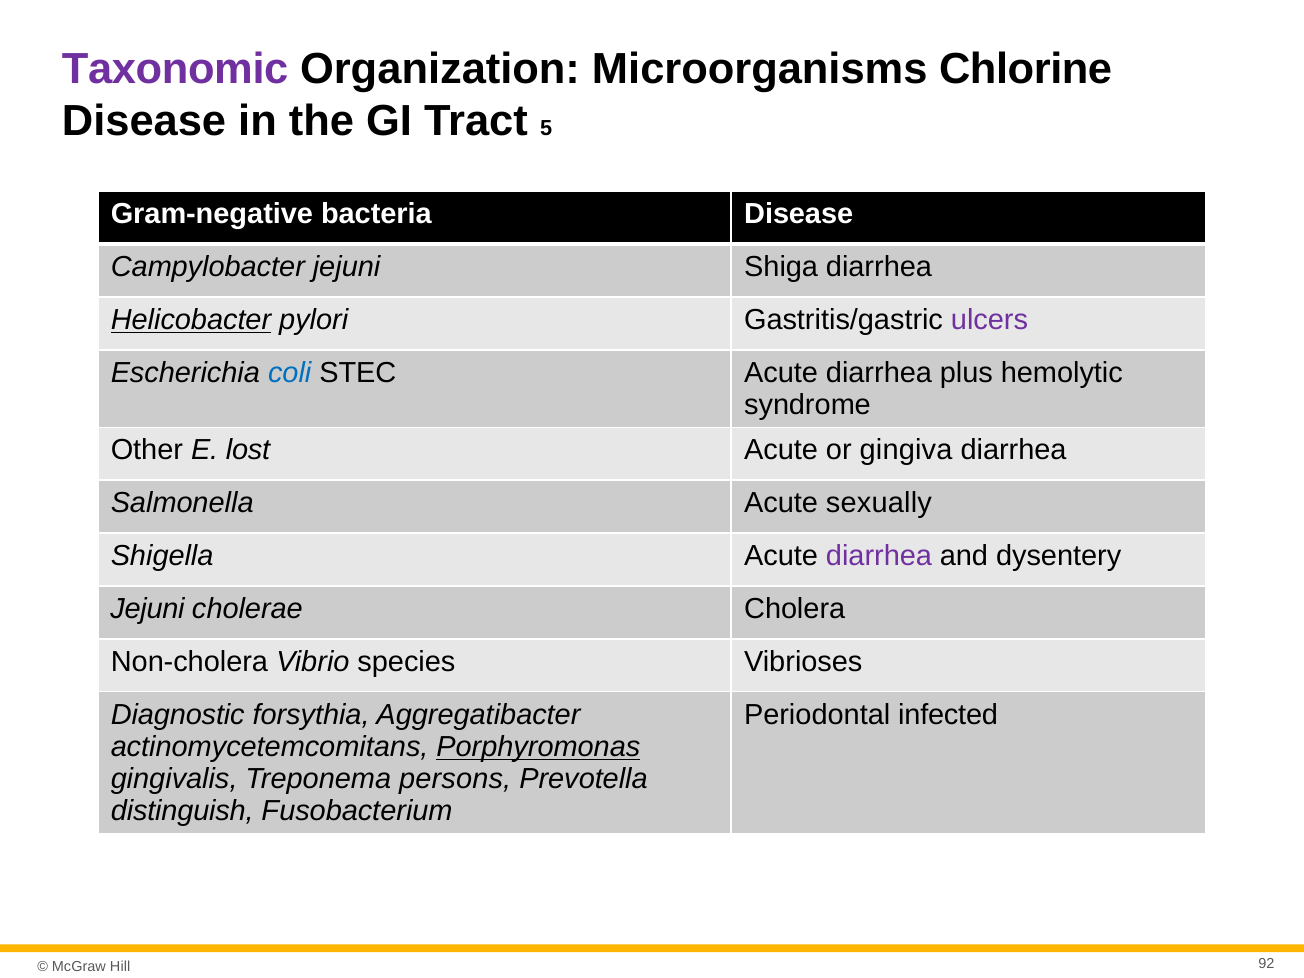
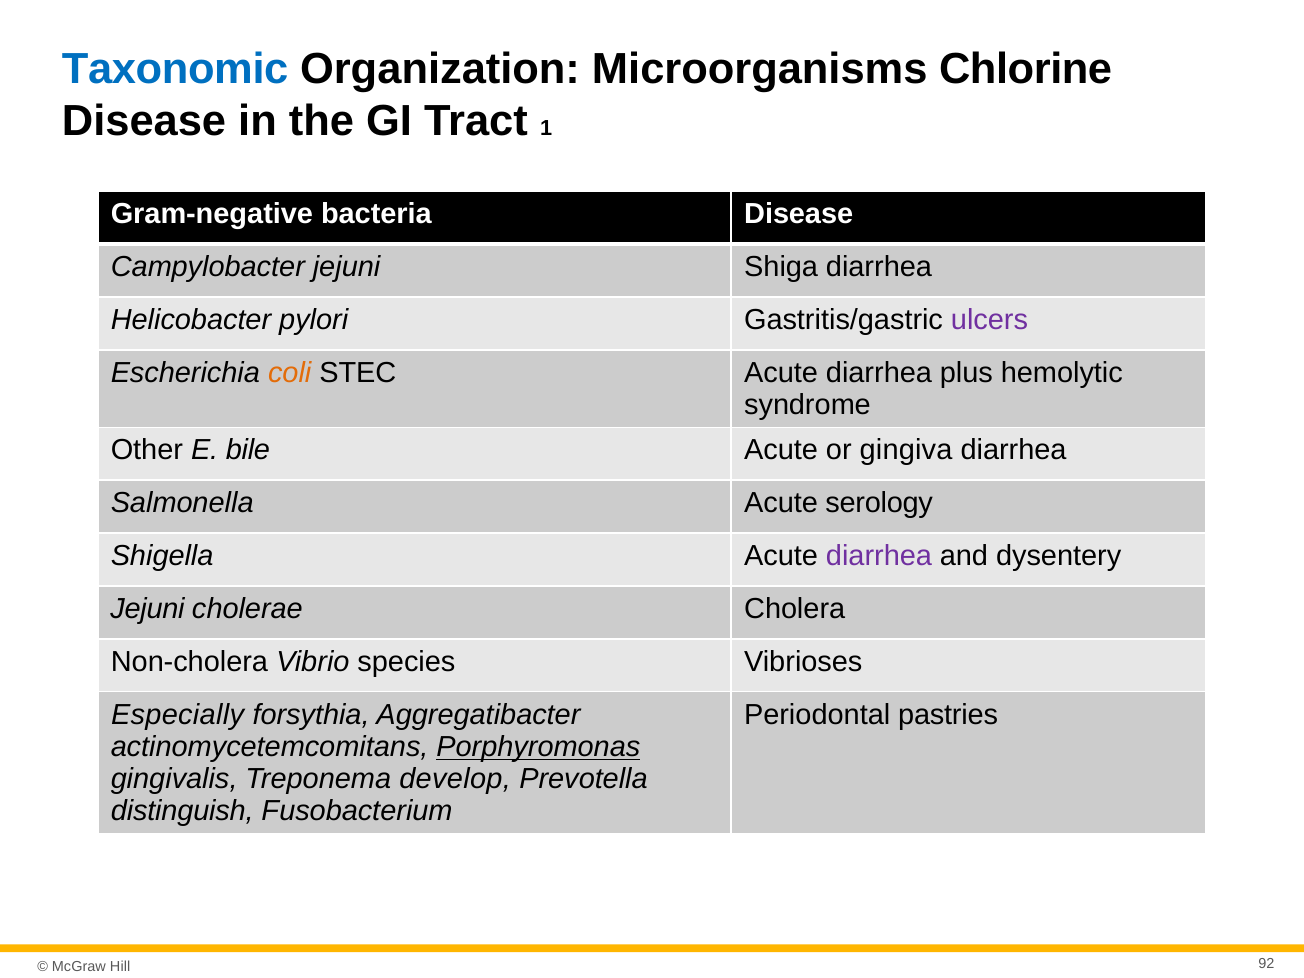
Taxonomic colour: purple -> blue
5: 5 -> 1
Helicobacter underline: present -> none
coli colour: blue -> orange
lost: lost -> bile
sexually: sexually -> serology
Diagnostic: Diagnostic -> Especially
infected: infected -> pastries
persons: persons -> develop
